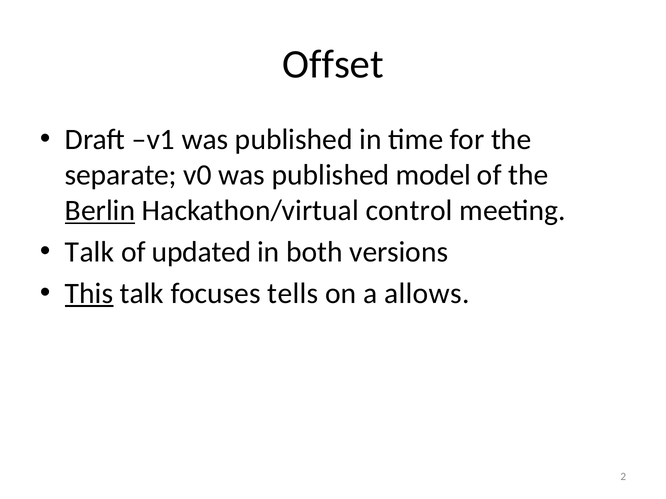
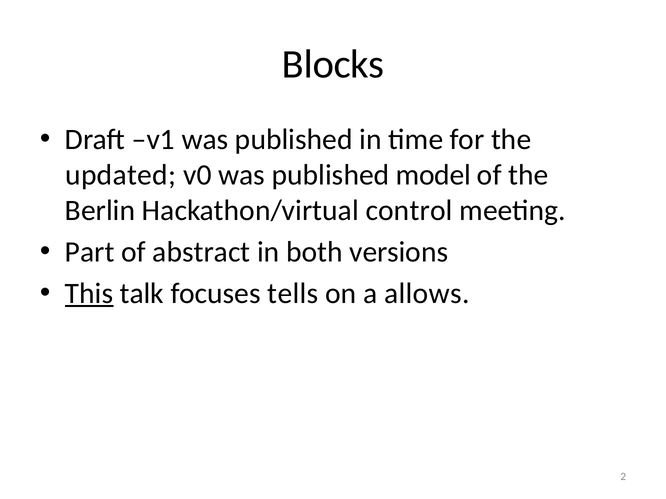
Offset: Offset -> Blocks
separate: separate -> updated
Berlin underline: present -> none
Talk at (90, 252): Talk -> Part
updated: updated -> abstract
